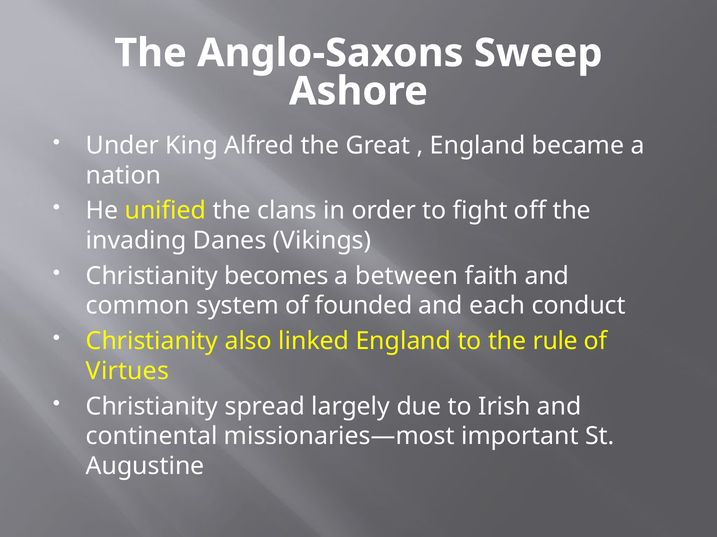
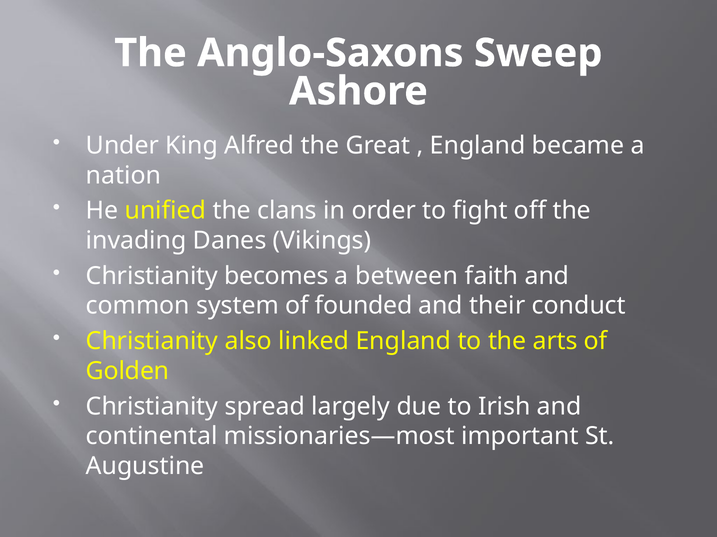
each: each -> their
rule: rule -> arts
Virtues: Virtues -> Golden
